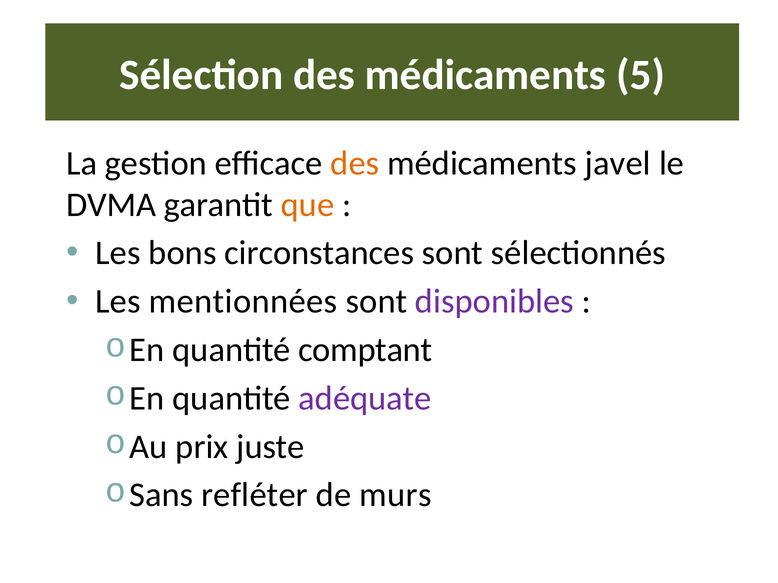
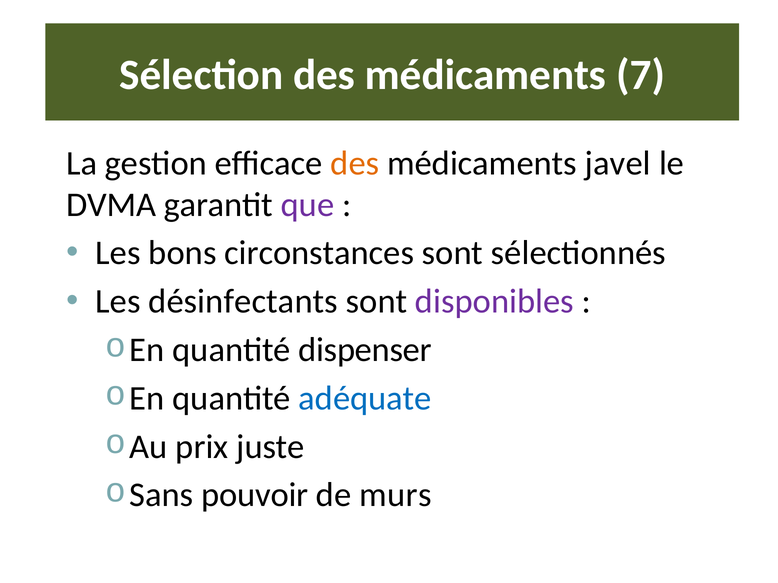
5: 5 -> 7
que colour: orange -> purple
mentionnées: mentionnées -> désinfectants
comptant: comptant -> dispenser
adéquate colour: purple -> blue
refléter: refléter -> pouvoir
